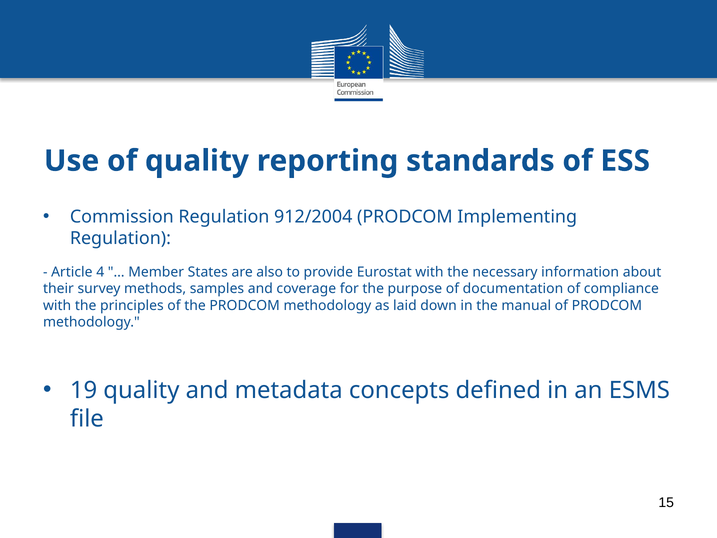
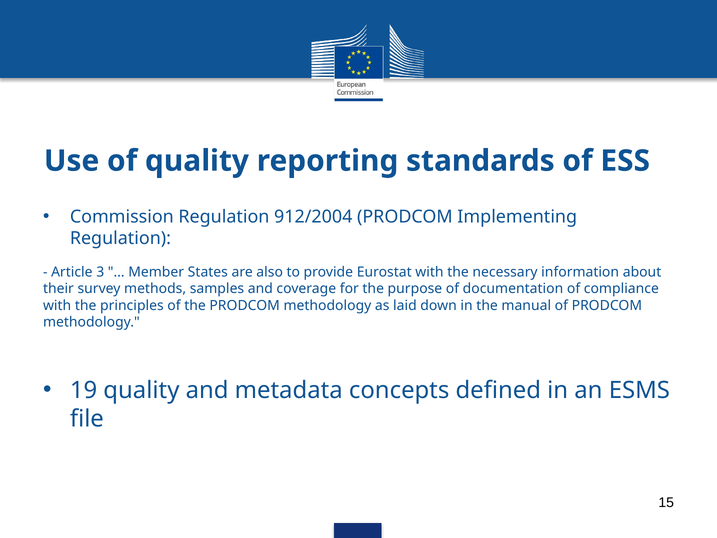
4: 4 -> 3
